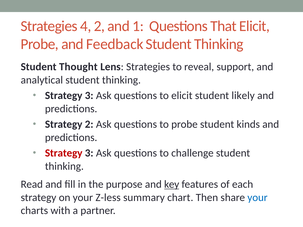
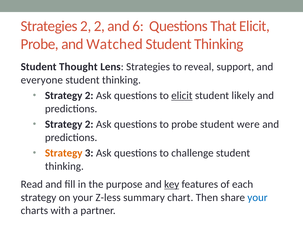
Strategies 4: 4 -> 2
1: 1 -> 6
Feedback: Feedback -> Watched
analytical: analytical -> everyone
3 at (89, 96): 3 -> 2
elicit at (182, 96) underline: none -> present
kinds: kinds -> were
Strategy at (64, 153) colour: red -> orange
